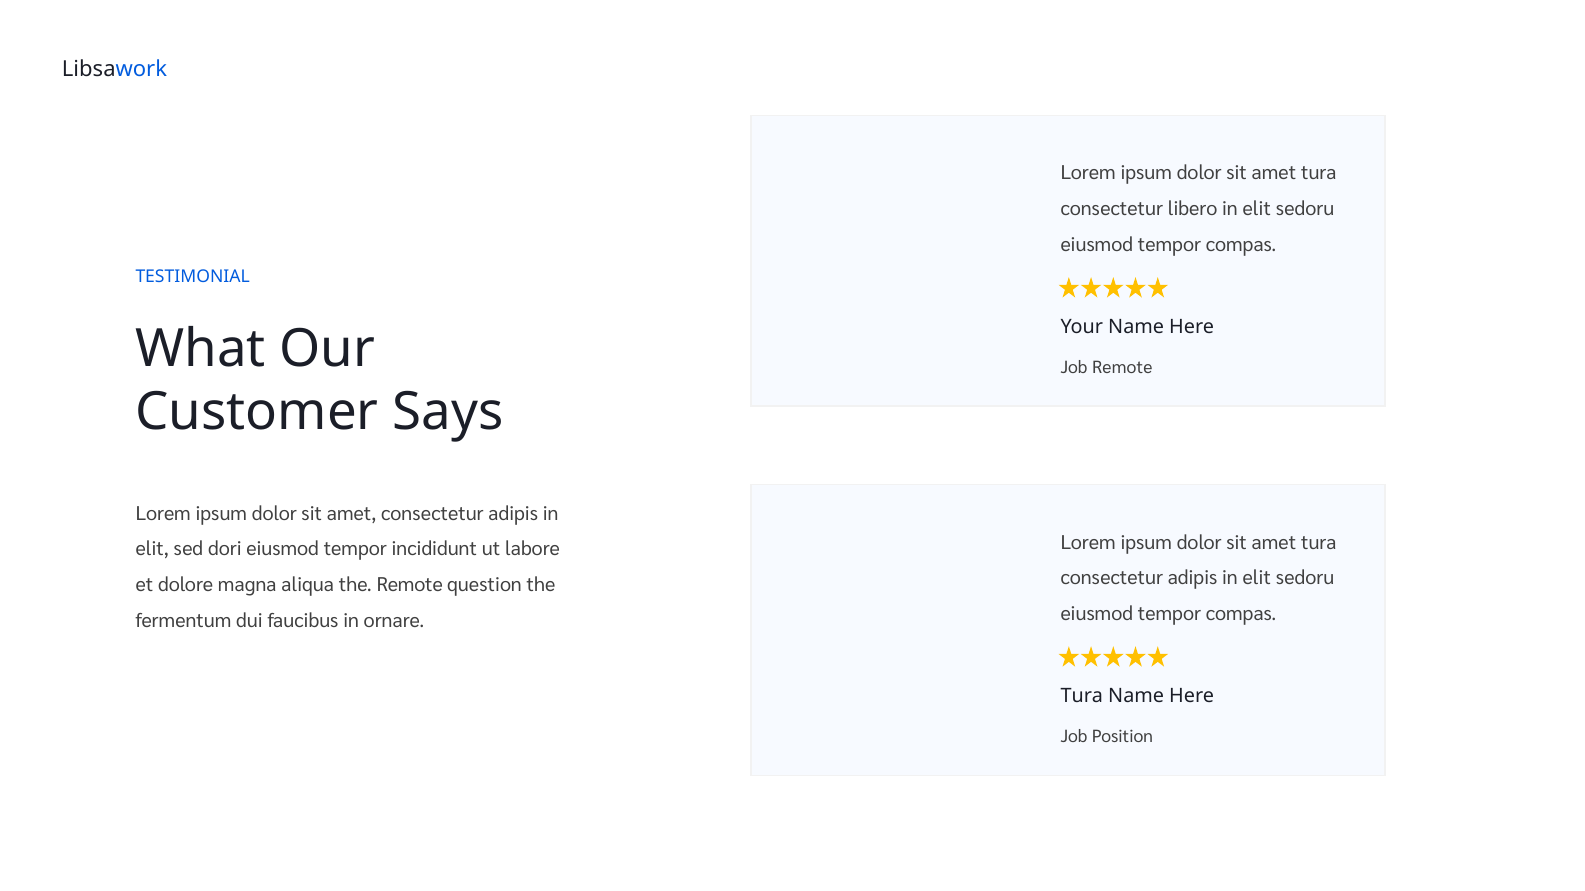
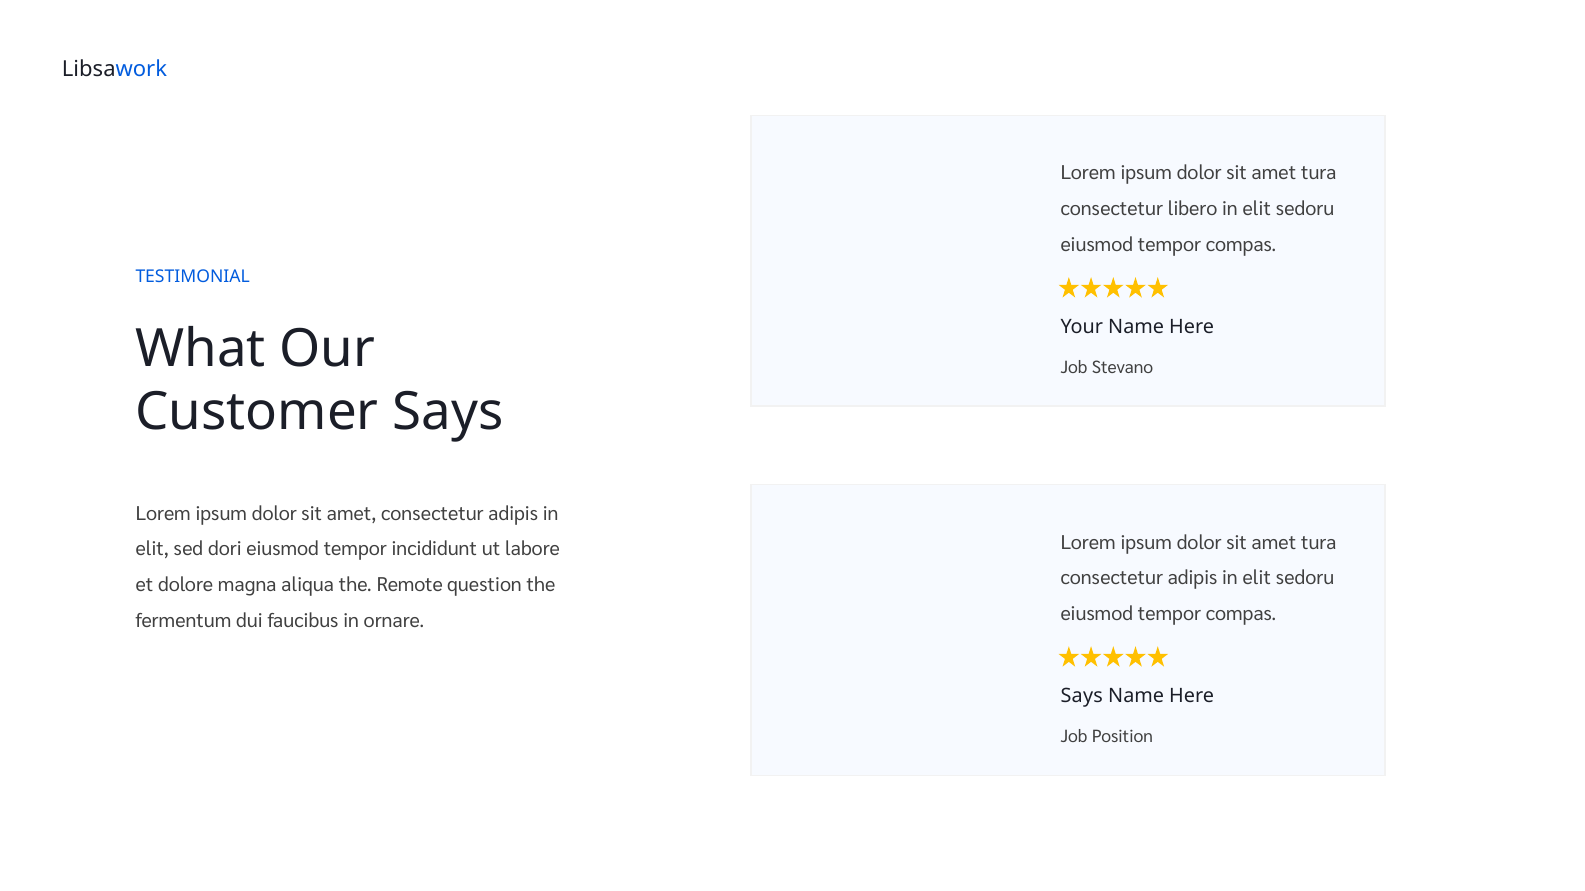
Job Remote: Remote -> Stevano
Tura at (1082, 696): Tura -> Says
